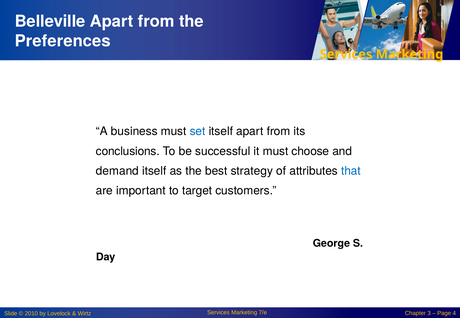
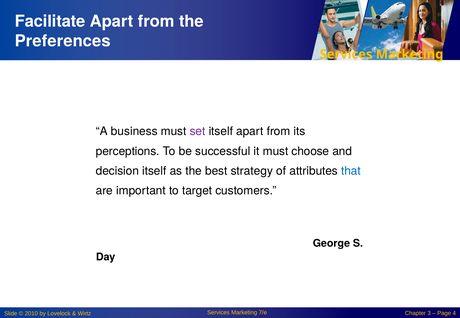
Belleville: Belleville -> Facilitate
set colour: blue -> purple
conclusions: conclusions -> perceptions
demand: demand -> decision
